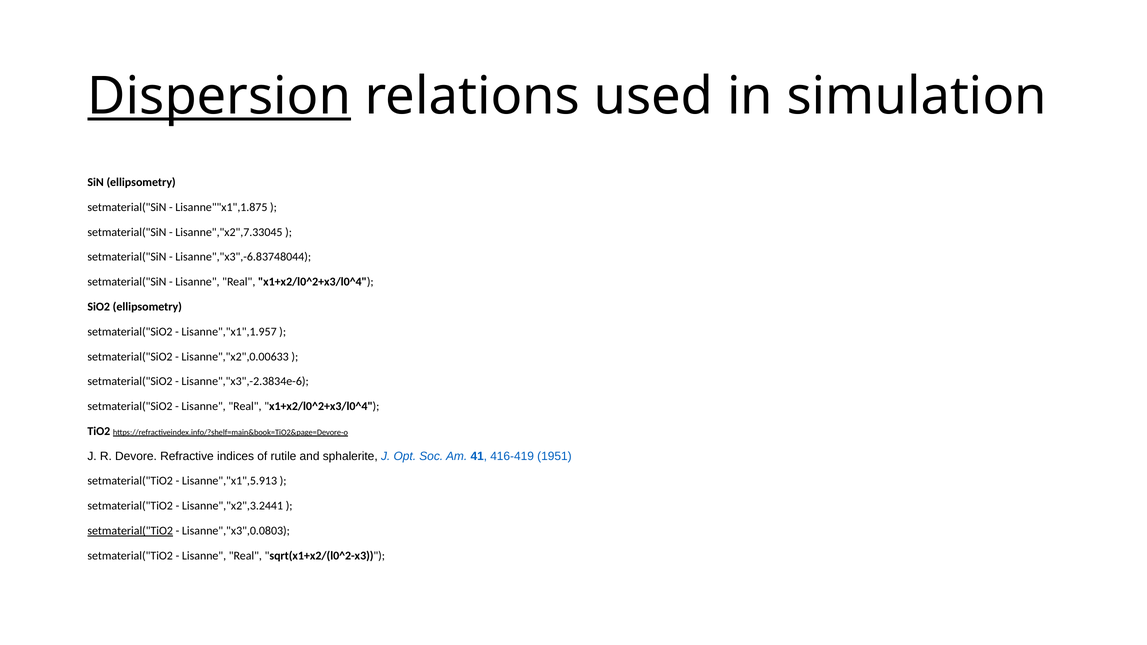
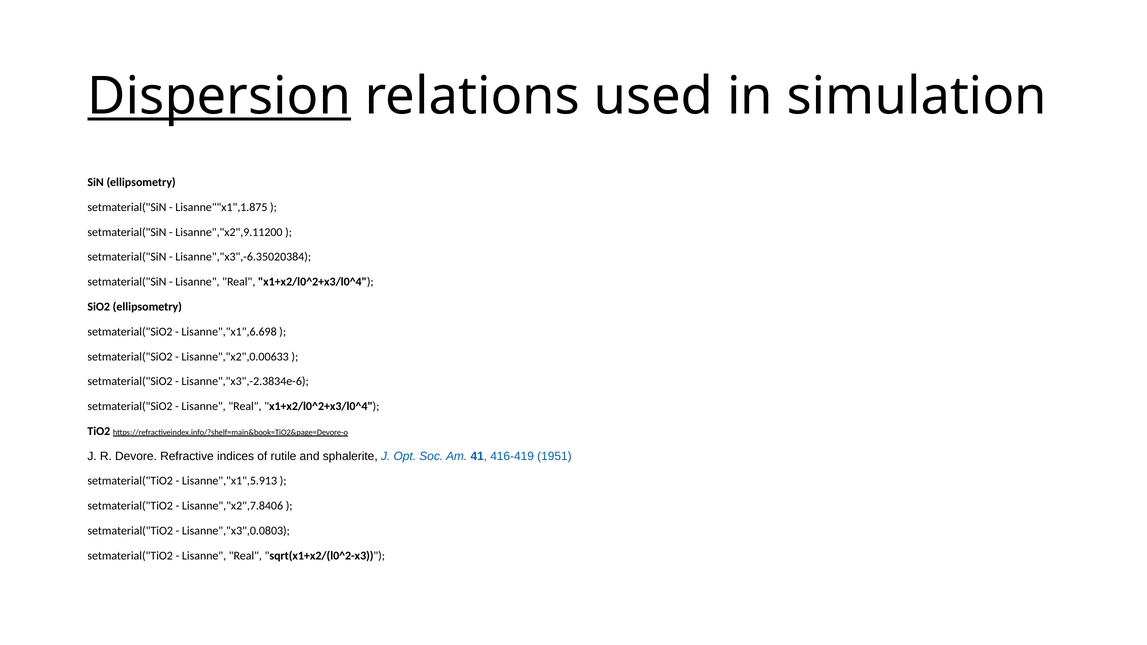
Lisanne","x2",7.33045: Lisanne","x2",7.33045 -> Lisanne","x2",9.11200
Lisanne","x3",-6.83748044: Lisanne","x3",-6.83748044 -> Lisanne","x3",-6.35020384
Lisanne","x1",1.957: Lisanne","x1",1.957 -> Lisanne","x1",6.698
Lisanne","x2",3.2441: Lisanne","x2",3.2441 -> Lisanne","x2",7.8406
setmaterial("TiO2 at (130, 531) underline: present -> none
